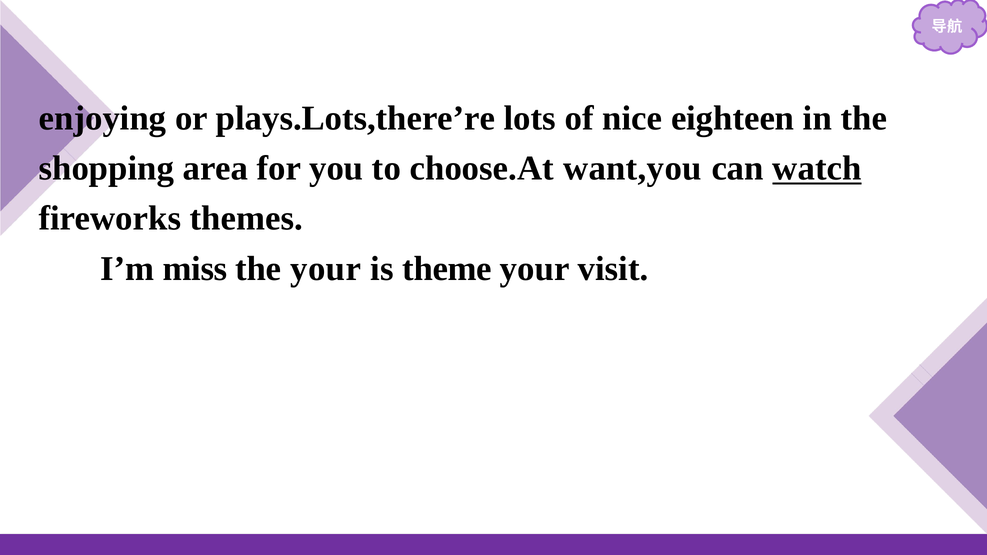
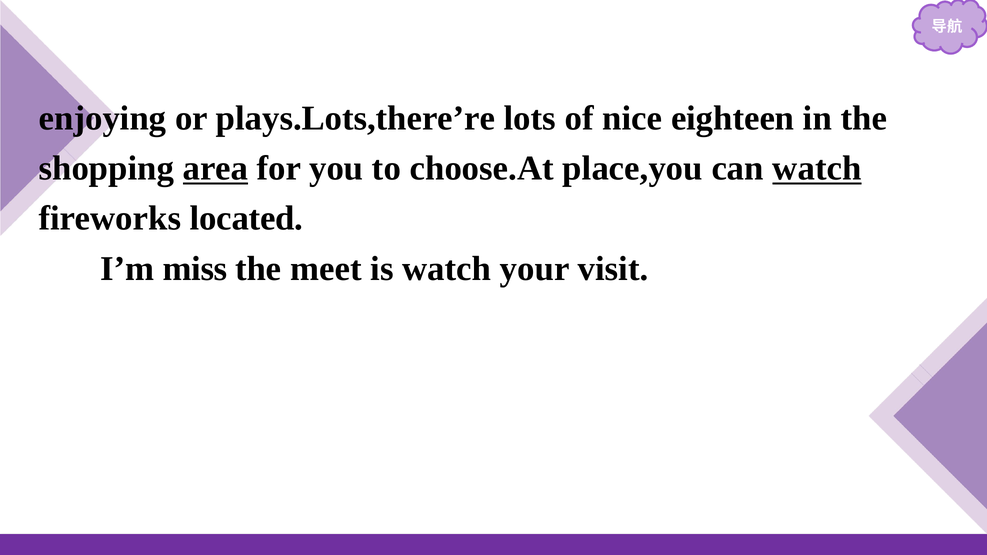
area underline: none -> present
want,you: want,you -> place,you
themes: themes -> located
the your: your -> meet
is theme: theme -> watch
